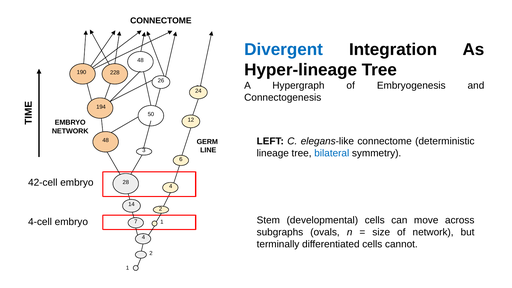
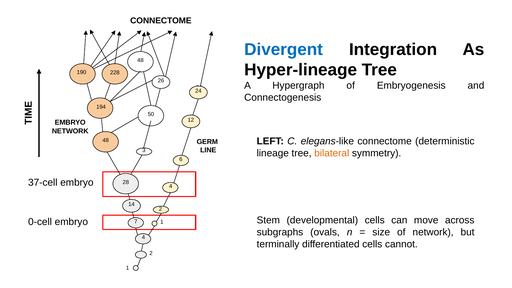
bilateral colour: blue -> orange
42-cell: 42-cell -> 37-cell
4-cell: 4-cell -> 0-cell
